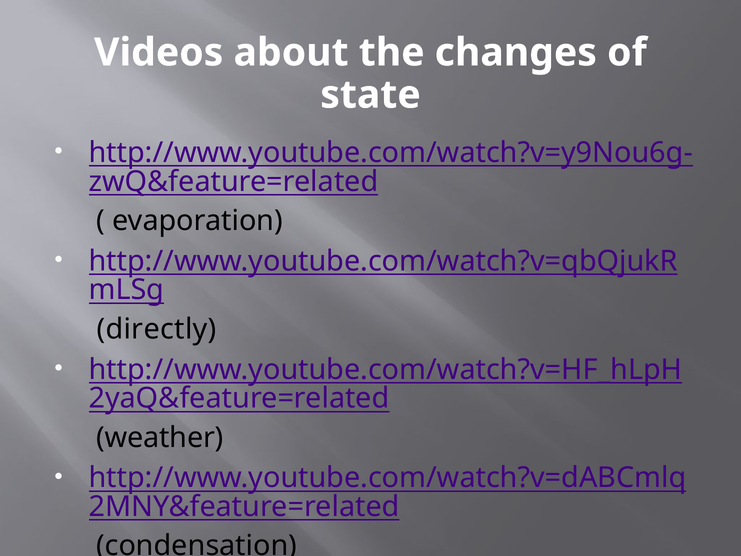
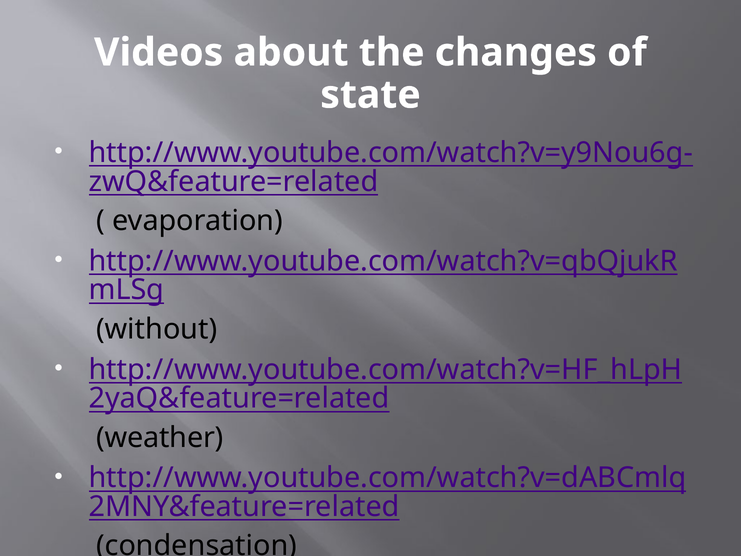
directly: directly -> without
